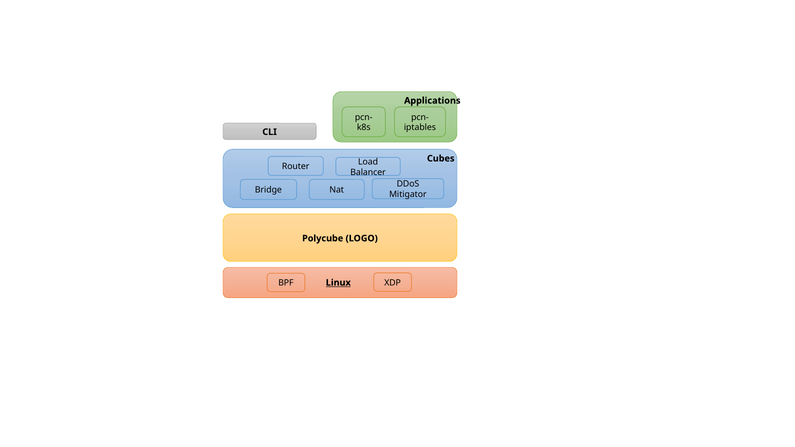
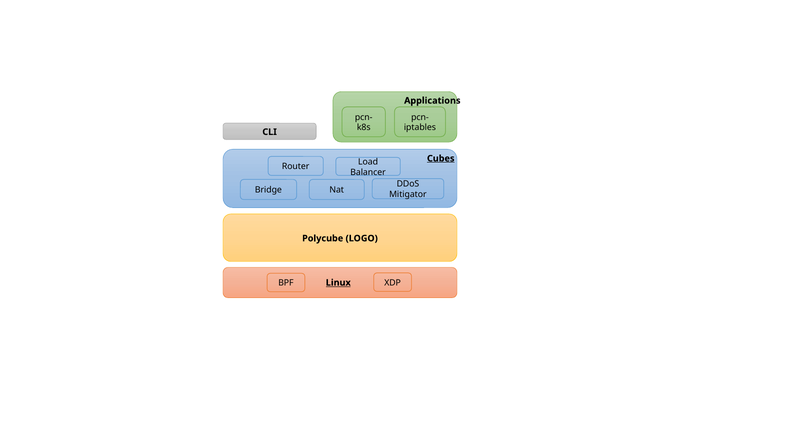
Cubes underline: none -> present
